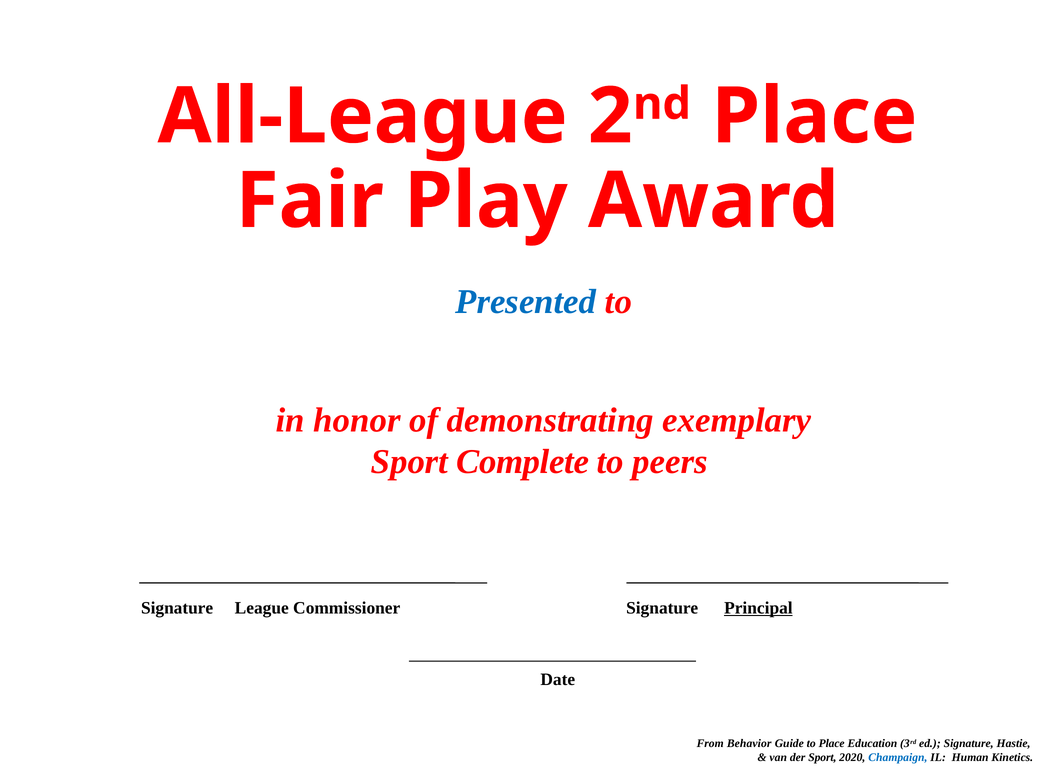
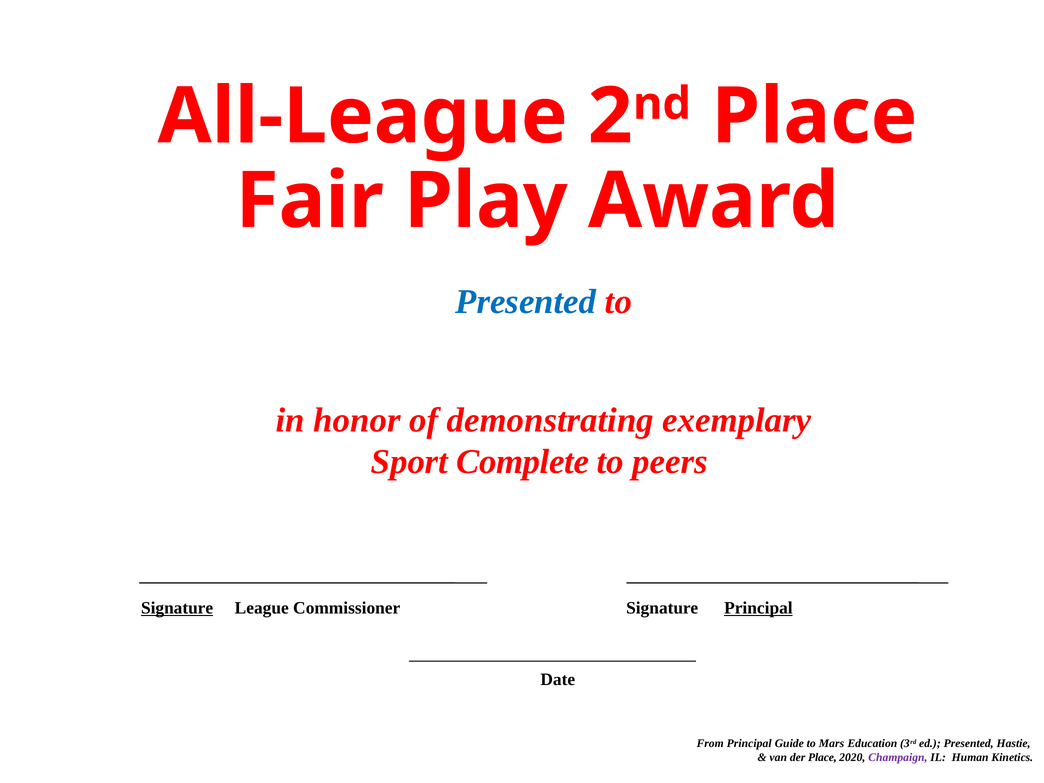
Signature at (177, 608) underline: none -> present
From Behavior: Behavior -> Principal
to Place: Place -> Mars
ed Signature: Signature -> Presented
der Sport: Sport -> Place
Champaign colour: blue -> purple
